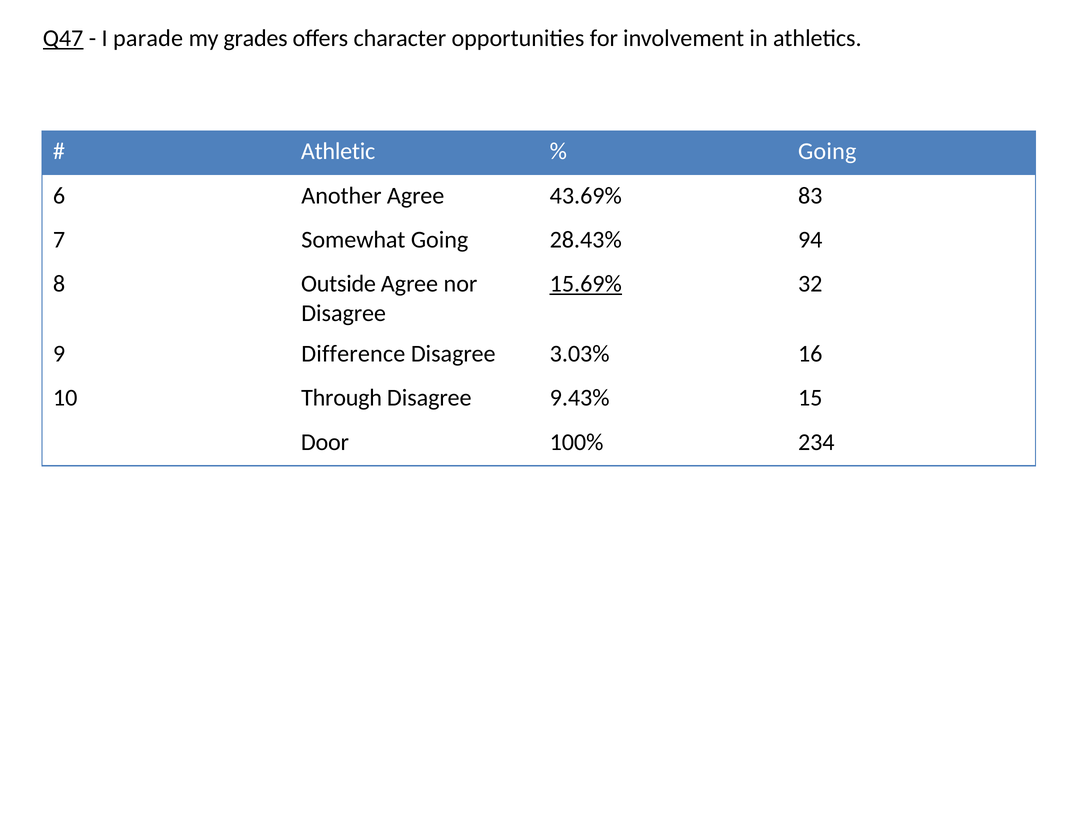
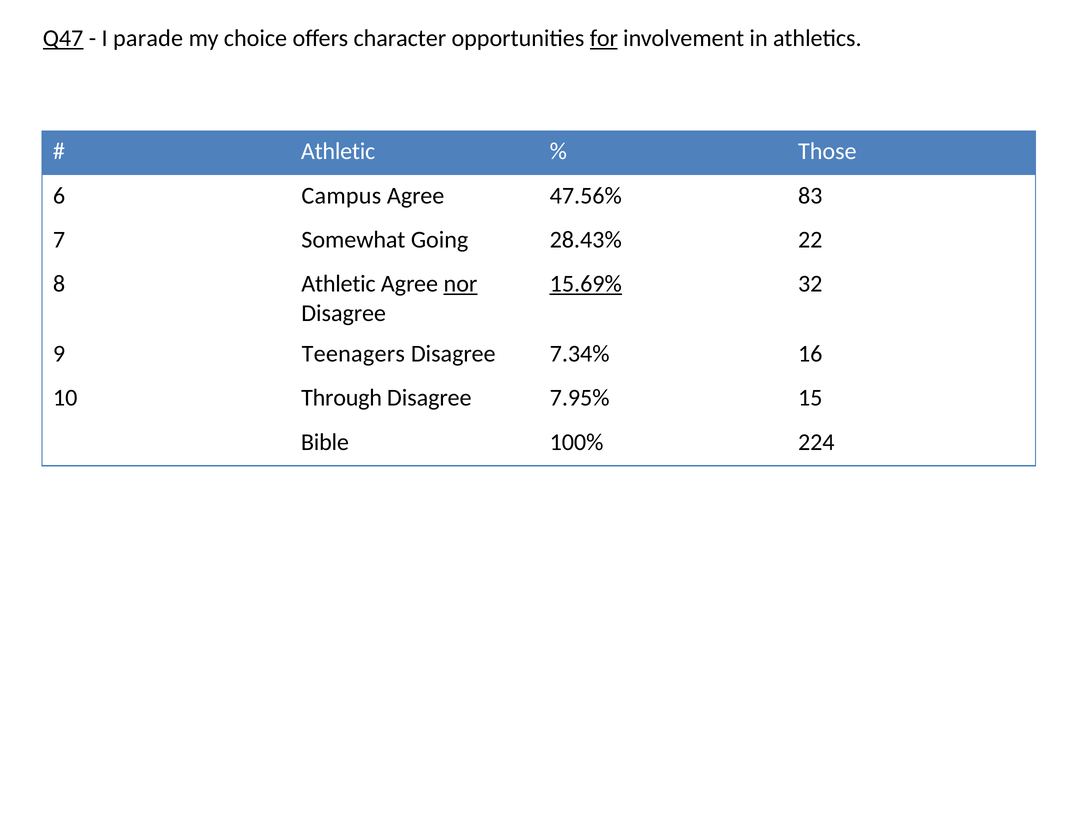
grades: grades -> choice
for underline: none -> present
Going at (827, 151): Going -> Those
Another: Another -> Campus
43.69%: 43.69% -> 47.56%
94: 94 -> 22
8 Outside: Outside -> Athletic
nor underline: none -> present
Difference: Difference -> Teenagers
3.03%: 3.03% -> 7.34%
9.43%: 9.43% -> 7.95%
Door: Door -> Bible
234: 234 -> 224
